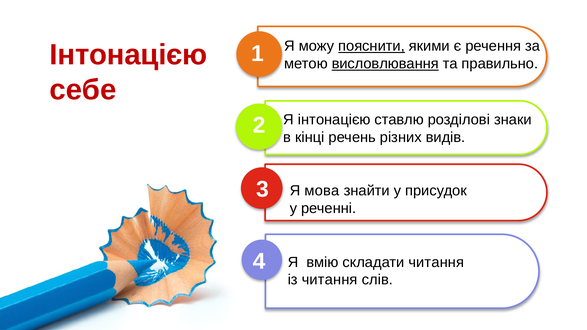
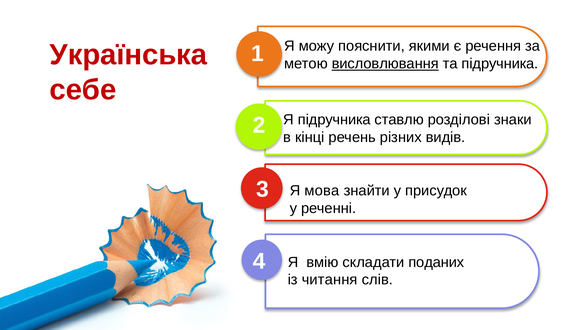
пояснити underline: present -> none
Інтонацією at (129, 55): Інтонацією -> Українська
та правильно: правильно -> підручника
Я інтонацією: інтонацією -> підручника
складати читання: читання -> поданих
